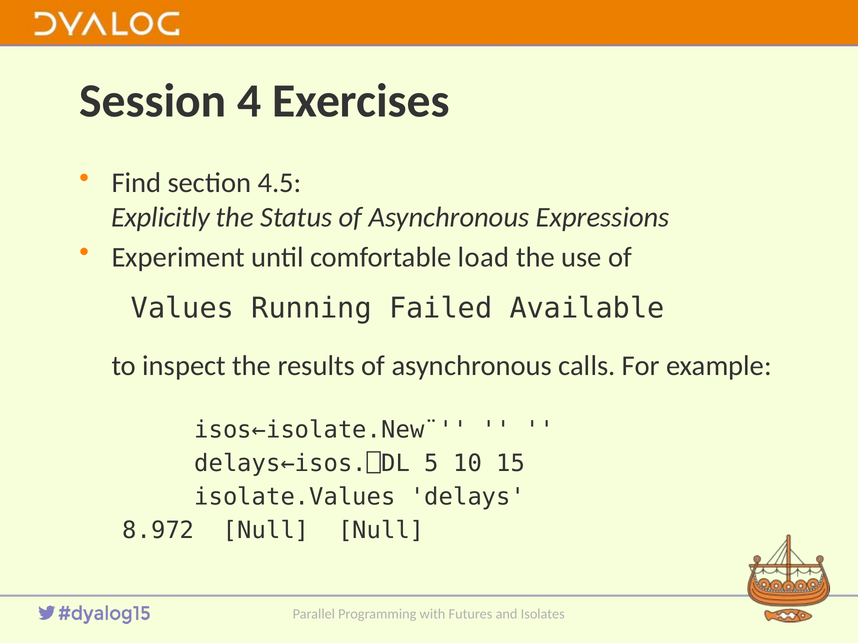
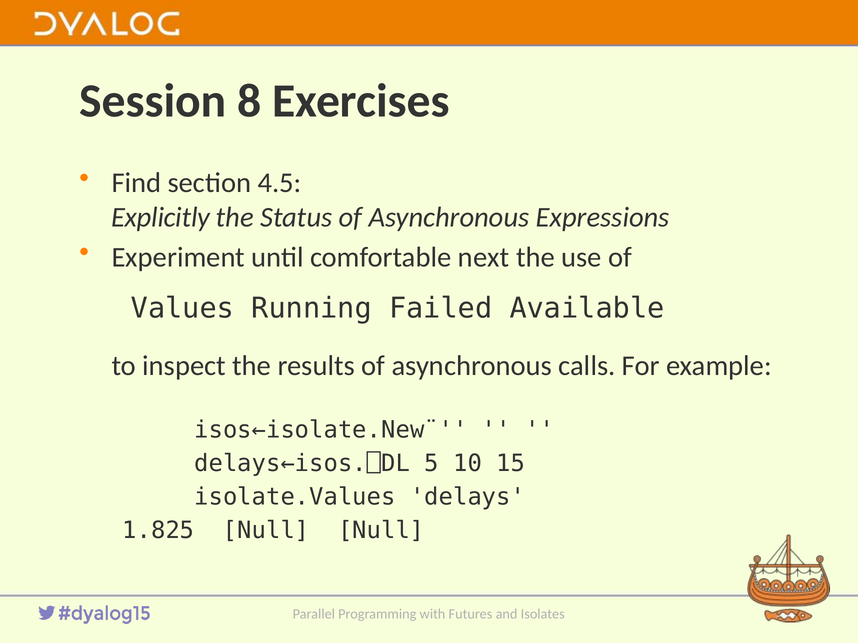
4: 4 -> 8
load: load -> next
8.972: 8.972 -> 1.825
